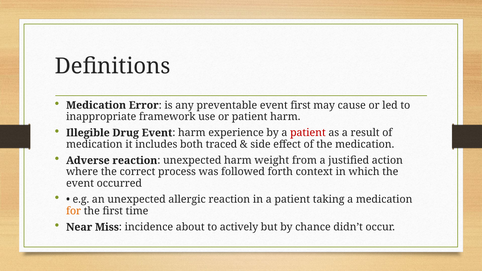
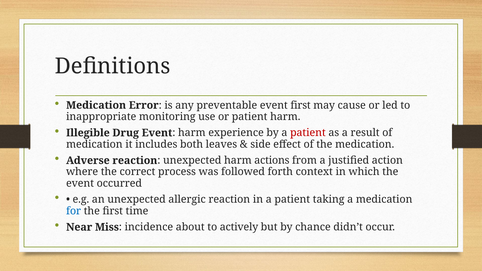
framework: framework -> monitoring
traced: traced -> leaves
weight: weight -> actions
for colour: orange -> blue
